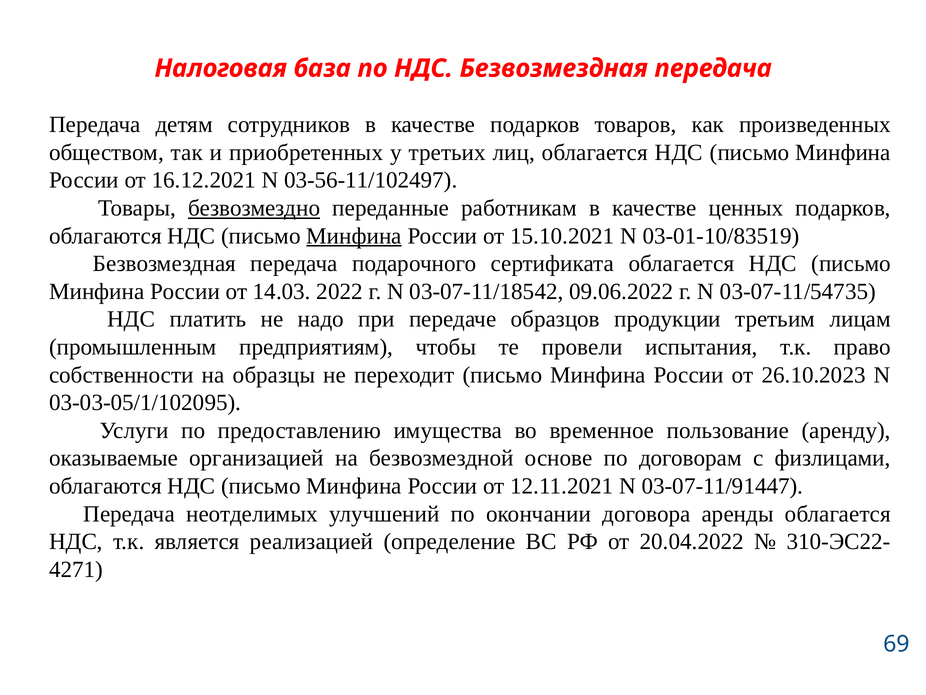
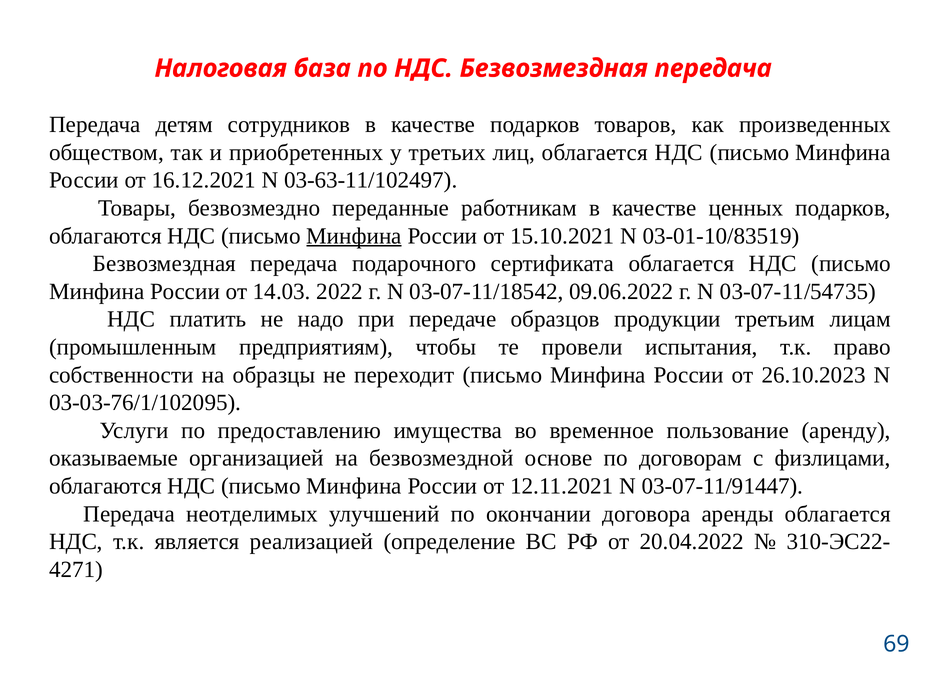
03-56-11/102497: 03-56-11/102497 -> 03-63-11/102497
безвозмездно underline: present -> none
03-03-05/1/102095: 03-03-05/1/102095 -> 03-03-76/1/102095
